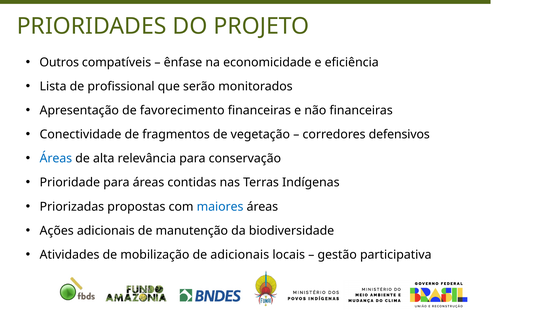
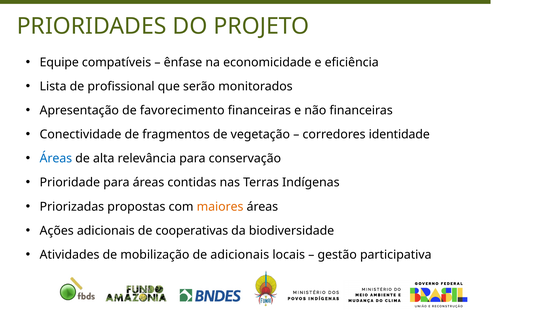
Outros: Outros -> Equipe
defensivos: defensivos -> identidade
maiores colour: blue -> orange
manutenção: manutenção -> cooperativas
